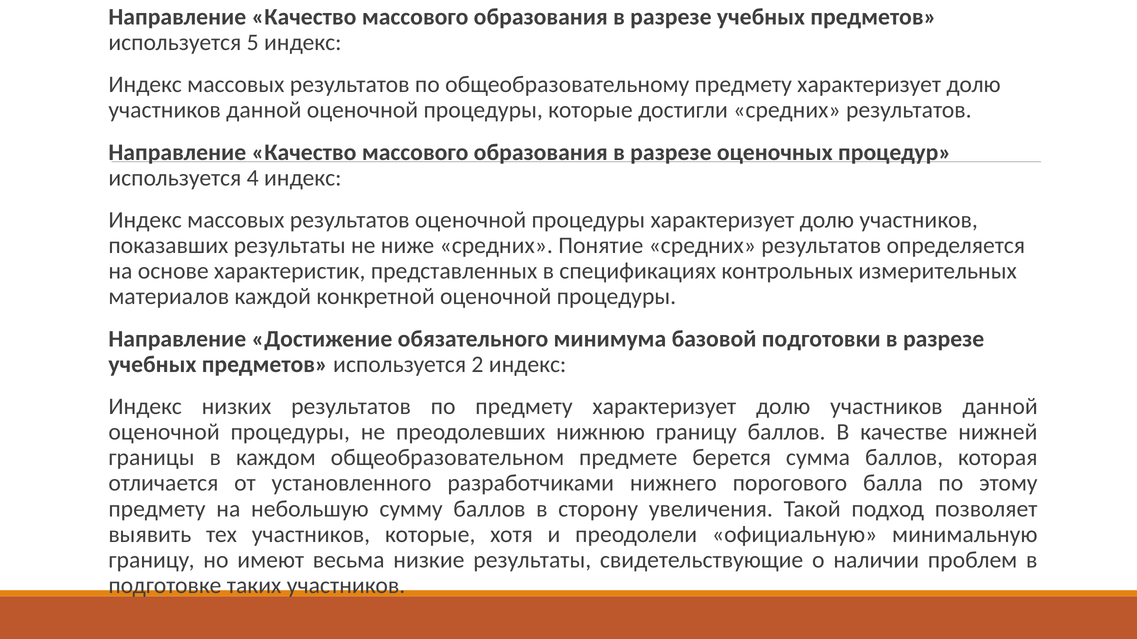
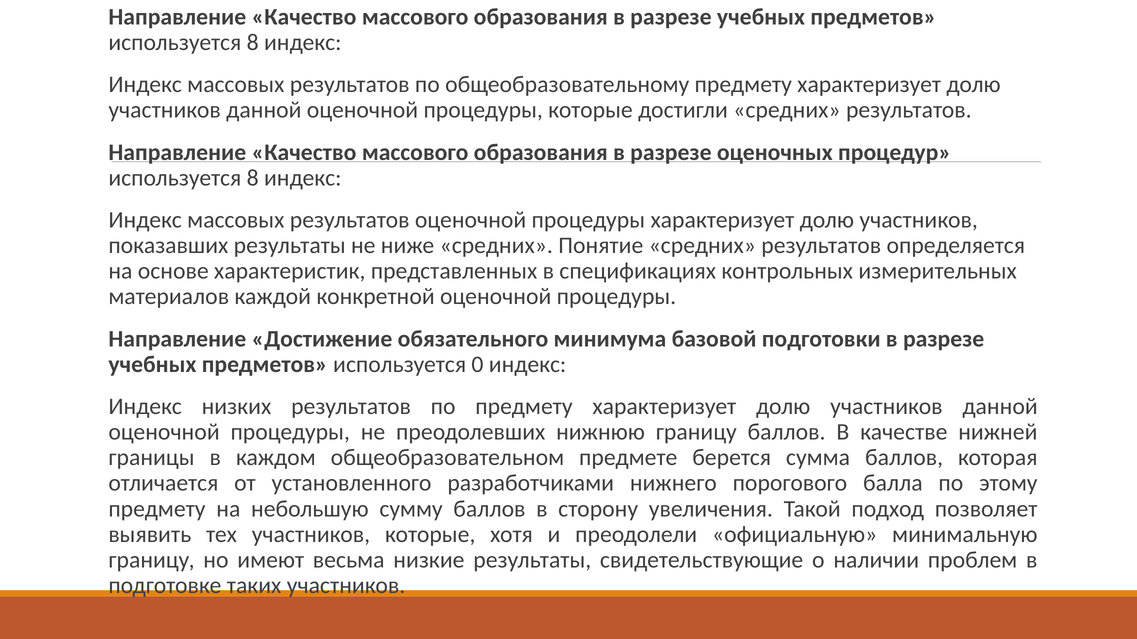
5 at (253, 43): 5 -> 8
4 at (253, 178): 4 -> 8
2: 2 -> 0
